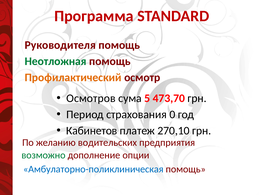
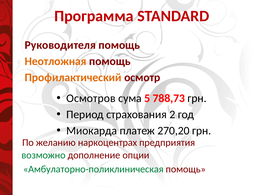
Неотложная colour: green -> orange
473,70: 473,70 -> 788,73
0: 0 -> 2
Кабинетов: Кабинетов -> Миокарда
270,10: 270,10 -> 270,20
водительских: водительских -> наркоцентрах
Амбулаторно-поликлиническая colour: blue -> green
